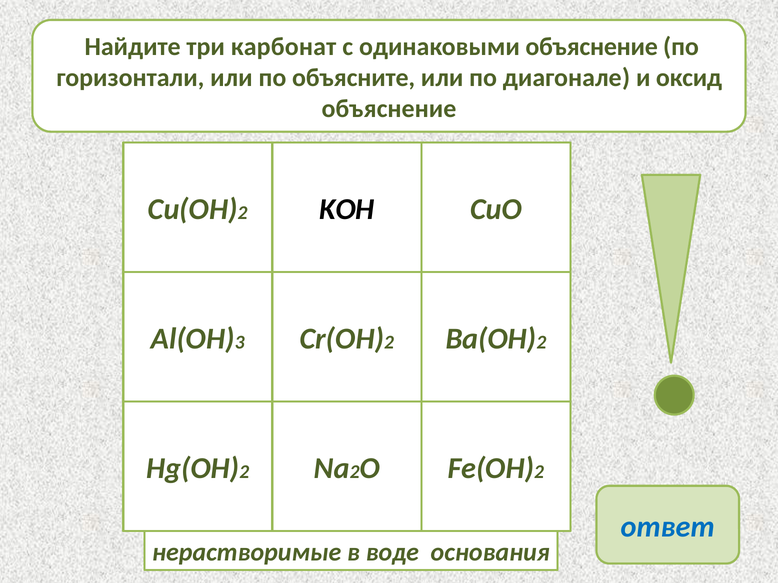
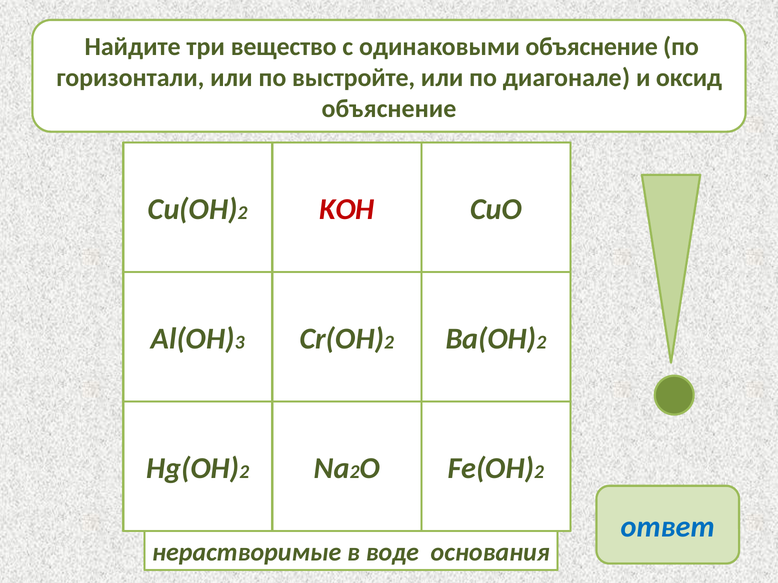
карбонат: карбонат -> вещество
объясните: объясните -> выстройте
KOH colour: black -> red
